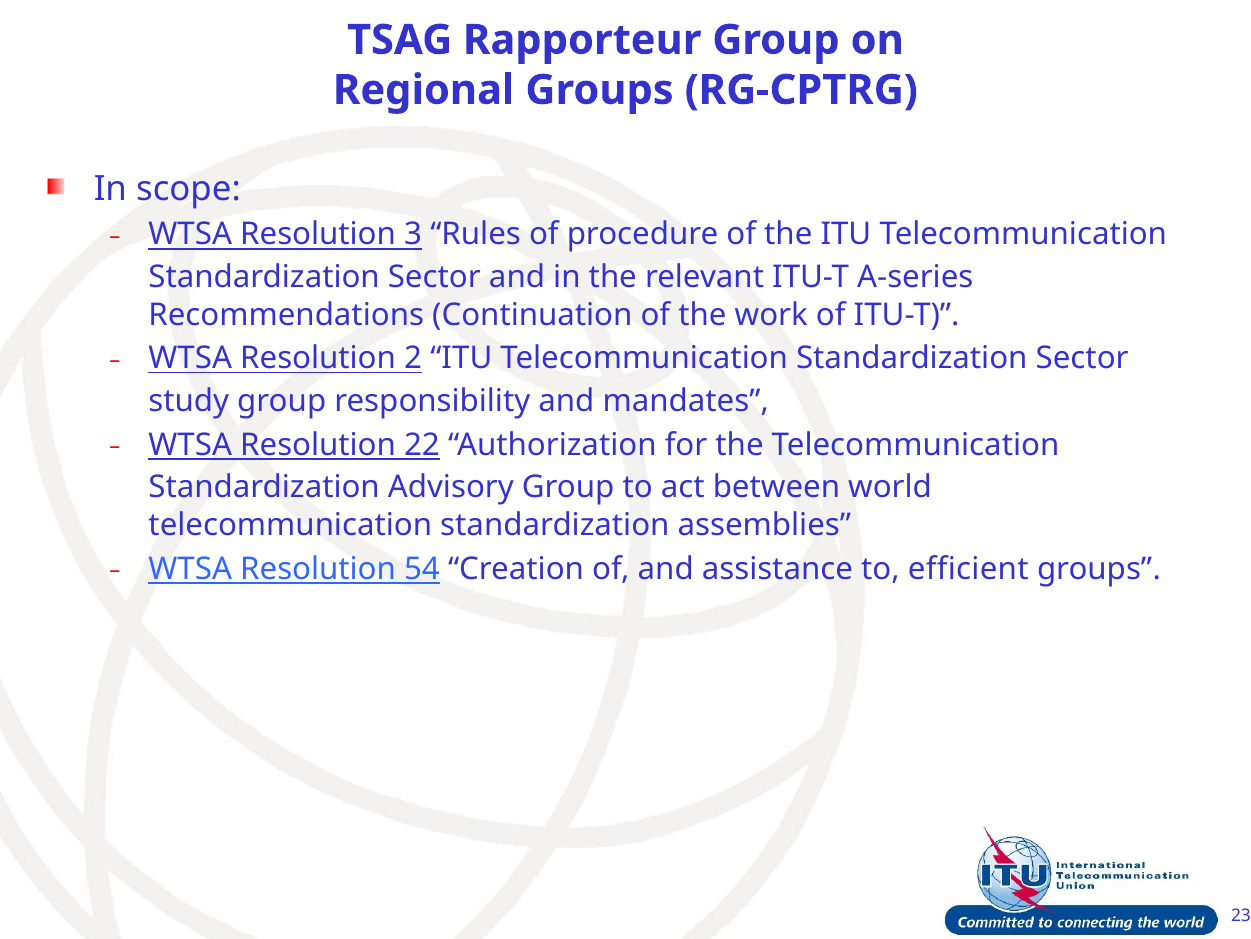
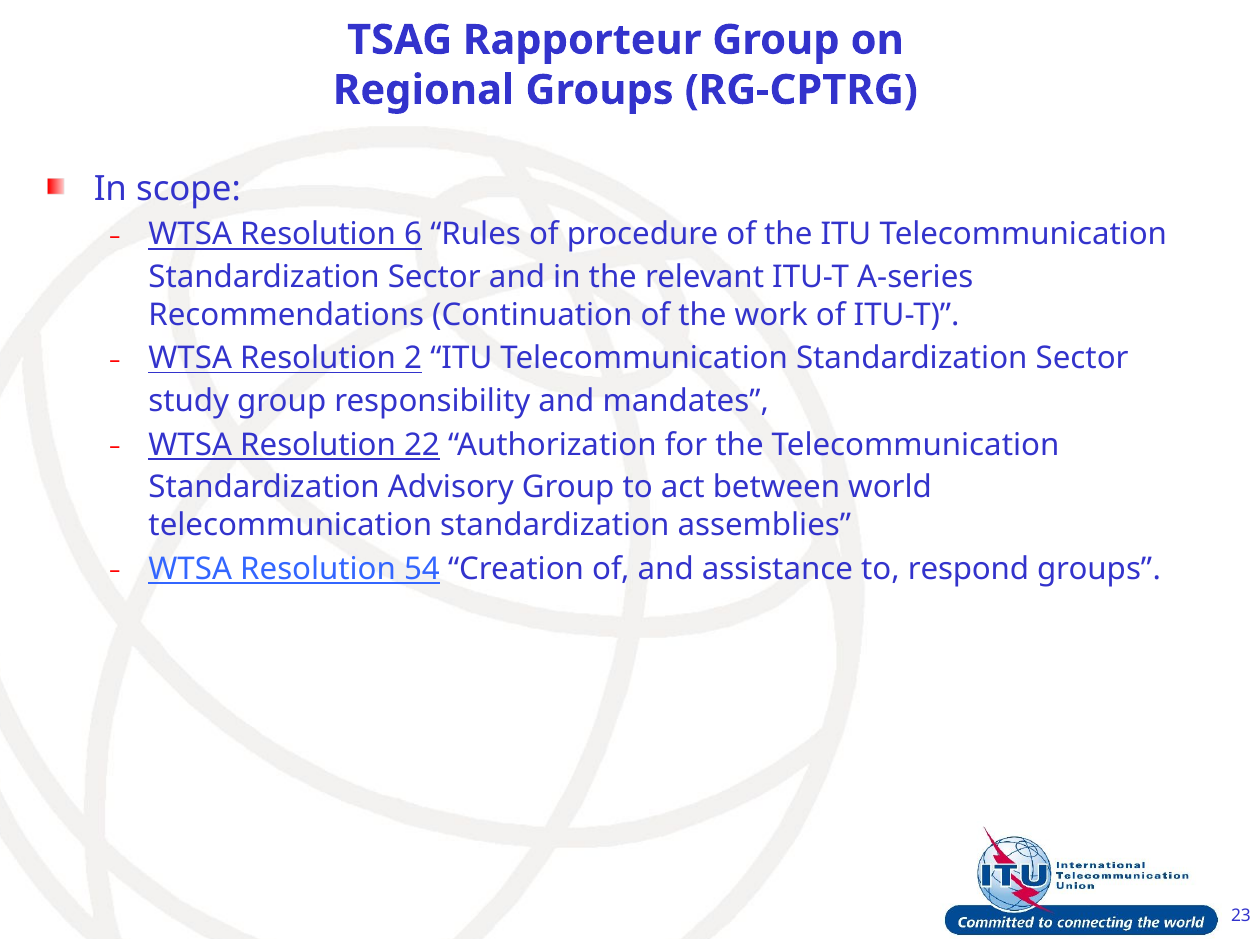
3: 3 -> 6
efficient: efficient -> respond
